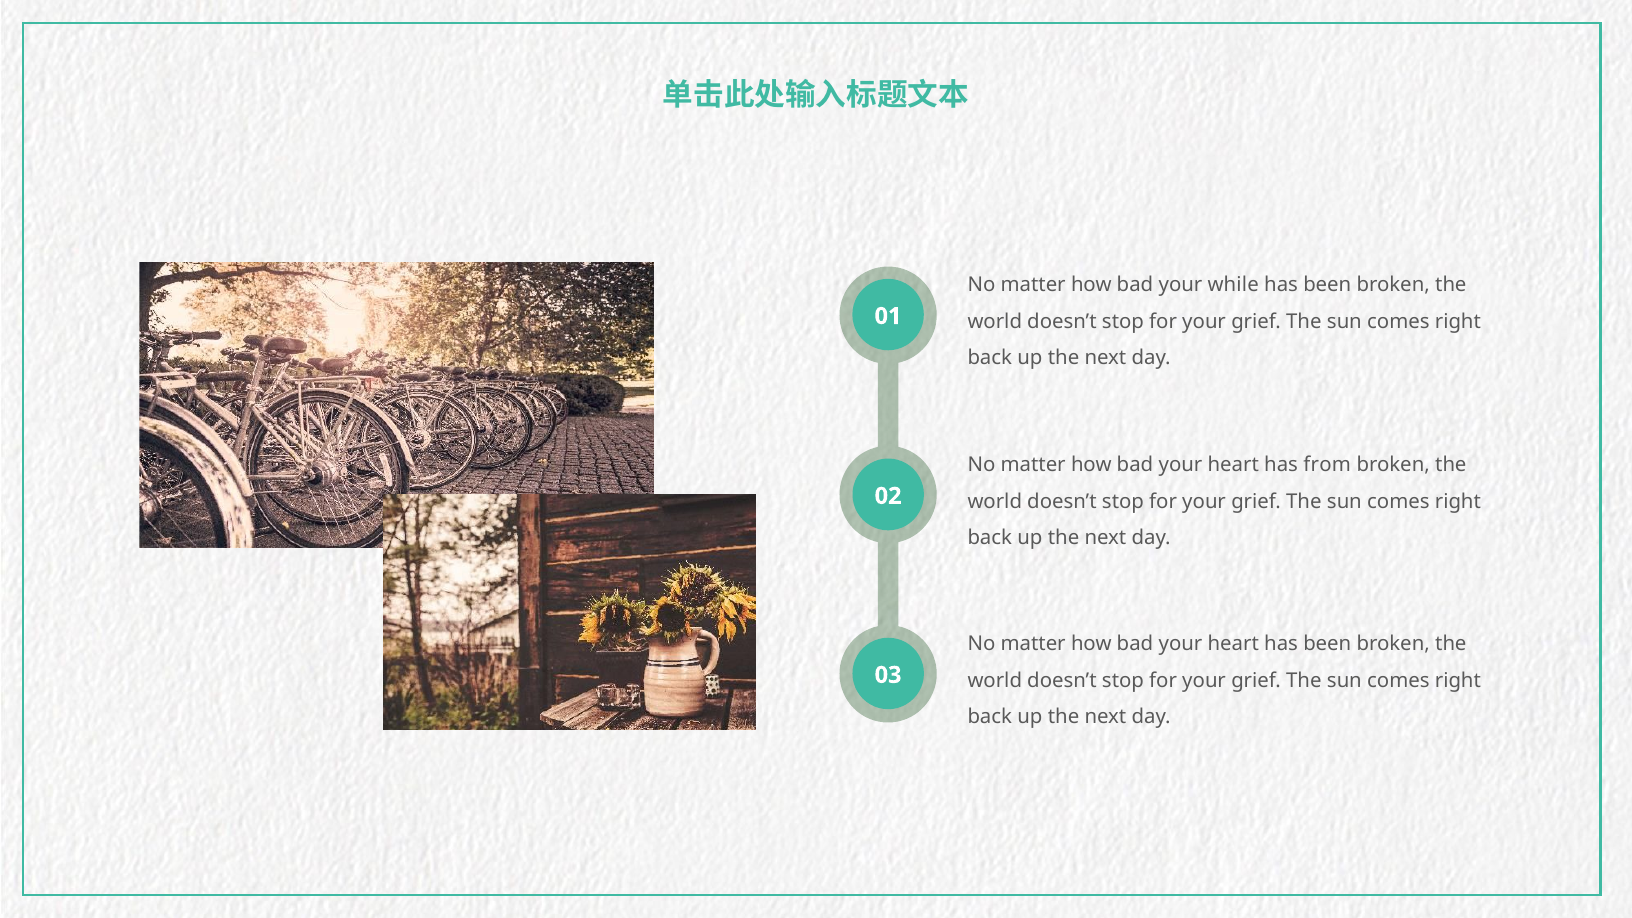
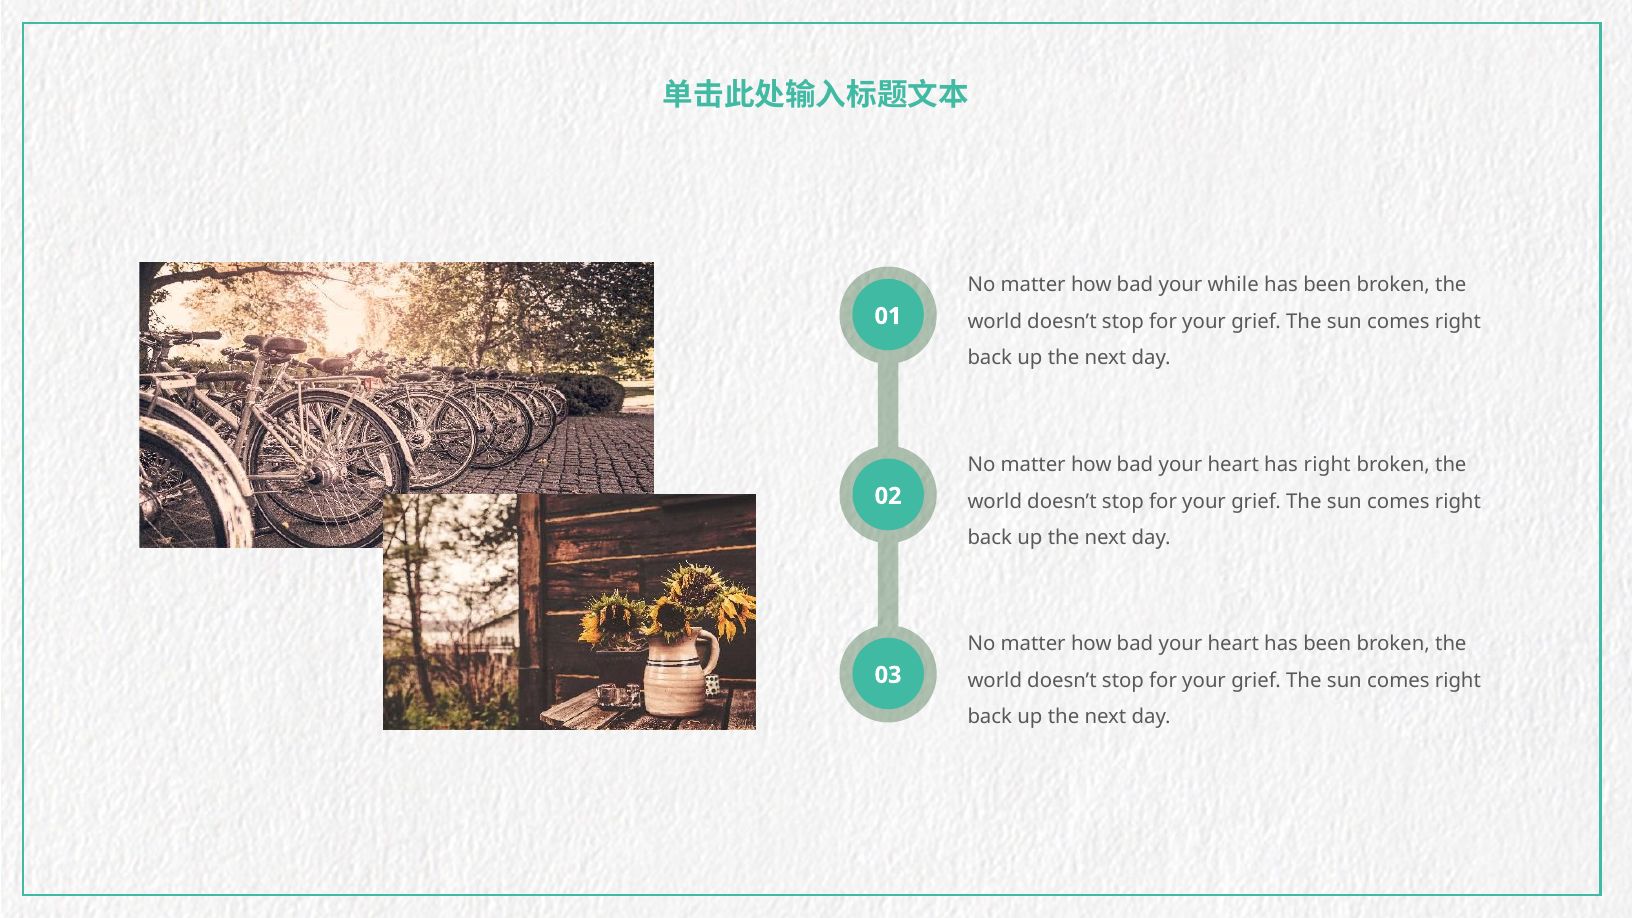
has from: from -> right
